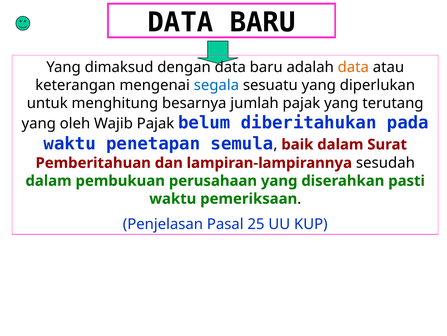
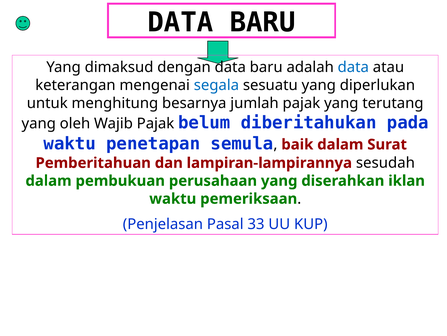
data at (353, 67) colour: orange -> blue
pasti: pasti -> iklan
25: 25 -> 33
